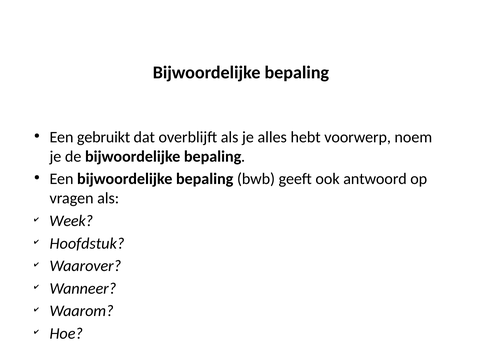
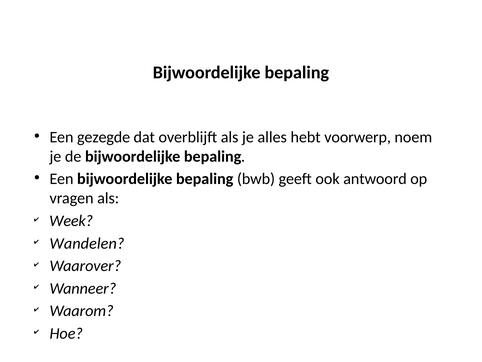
gebruikt: gebruikt -> gezegde
Hoofdstuk: Hoofdstuk -> Wandelen
